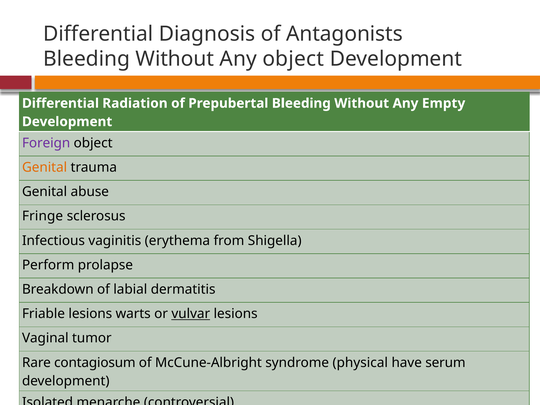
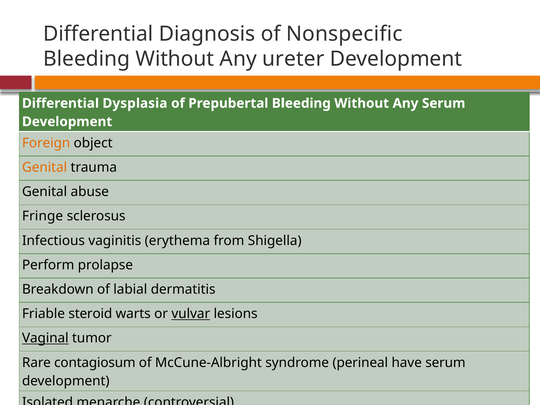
Antagonists: Antagonists -> Nonspecific
Any object: object -> ureter
Radiation: Radiation -> Dysplasia
Any Empty: Empty -> Serum
Foreign colour: purple -> orange
Friable lesions: lesions -> steroid
Vaginal underline: none -> present
physical: physical -> perineal
